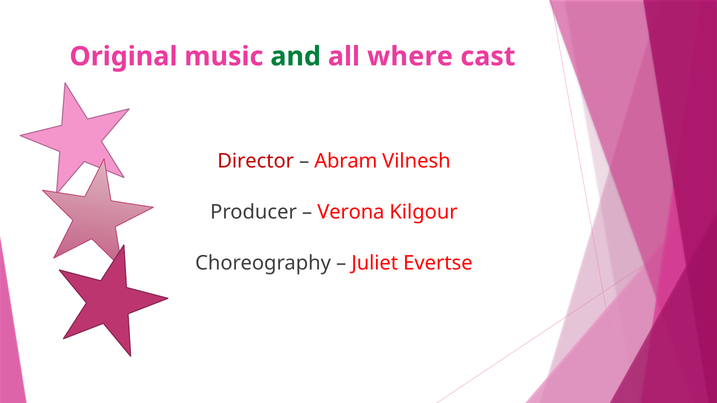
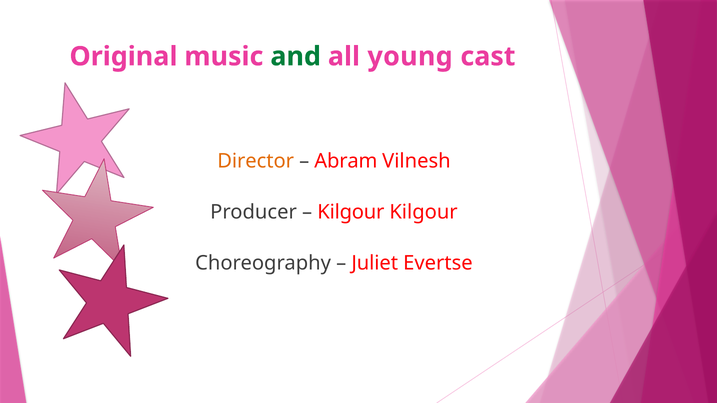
where: where -> young
Director colour: red -> orange
Verona at (351, 212): Verona -> Kilgour
